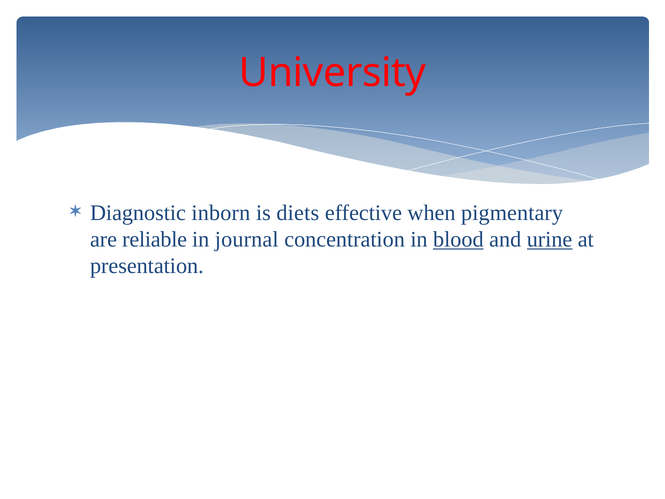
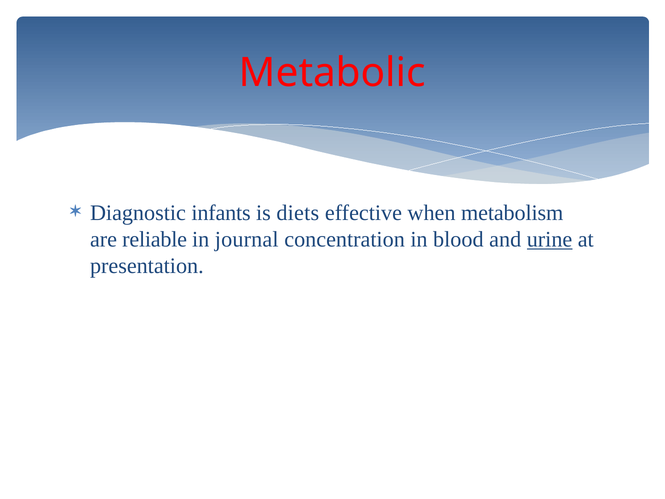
University: University -> Metabolic
inborn: inborn -> infants
pigmentary: pigmentary -> metabolism
blood underline: present -> none
